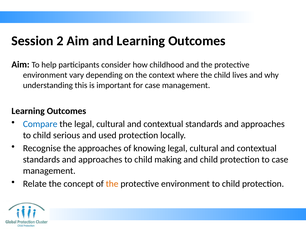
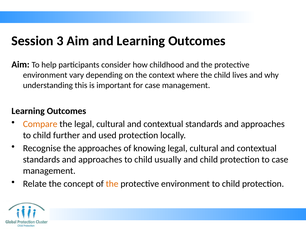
2: 2 -> 3
Compare colour: blue -> orange
serious: serious -> further
making: making -> usually
